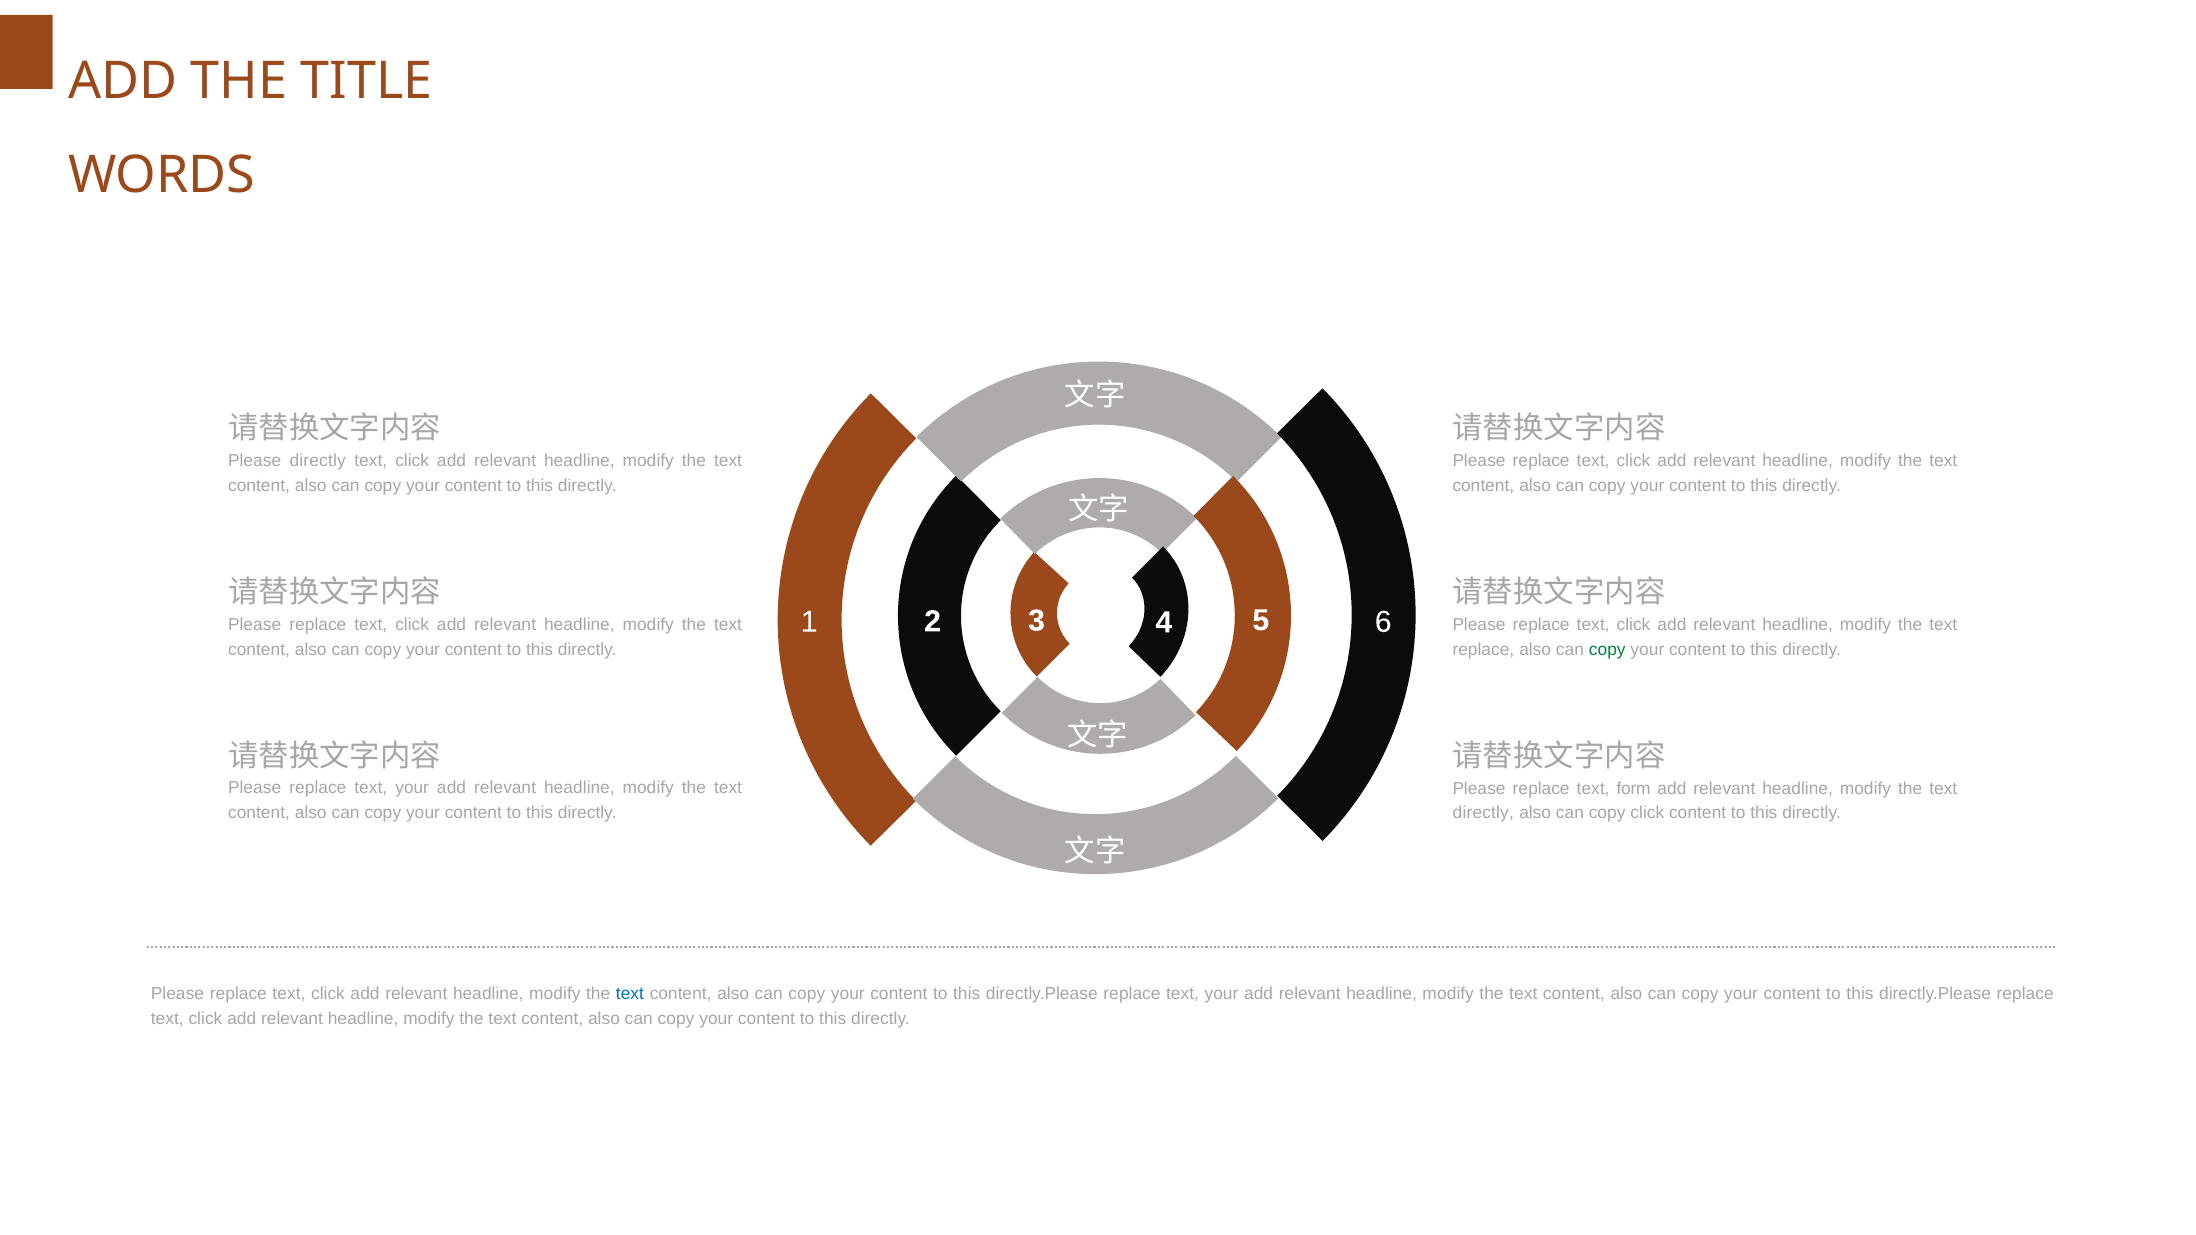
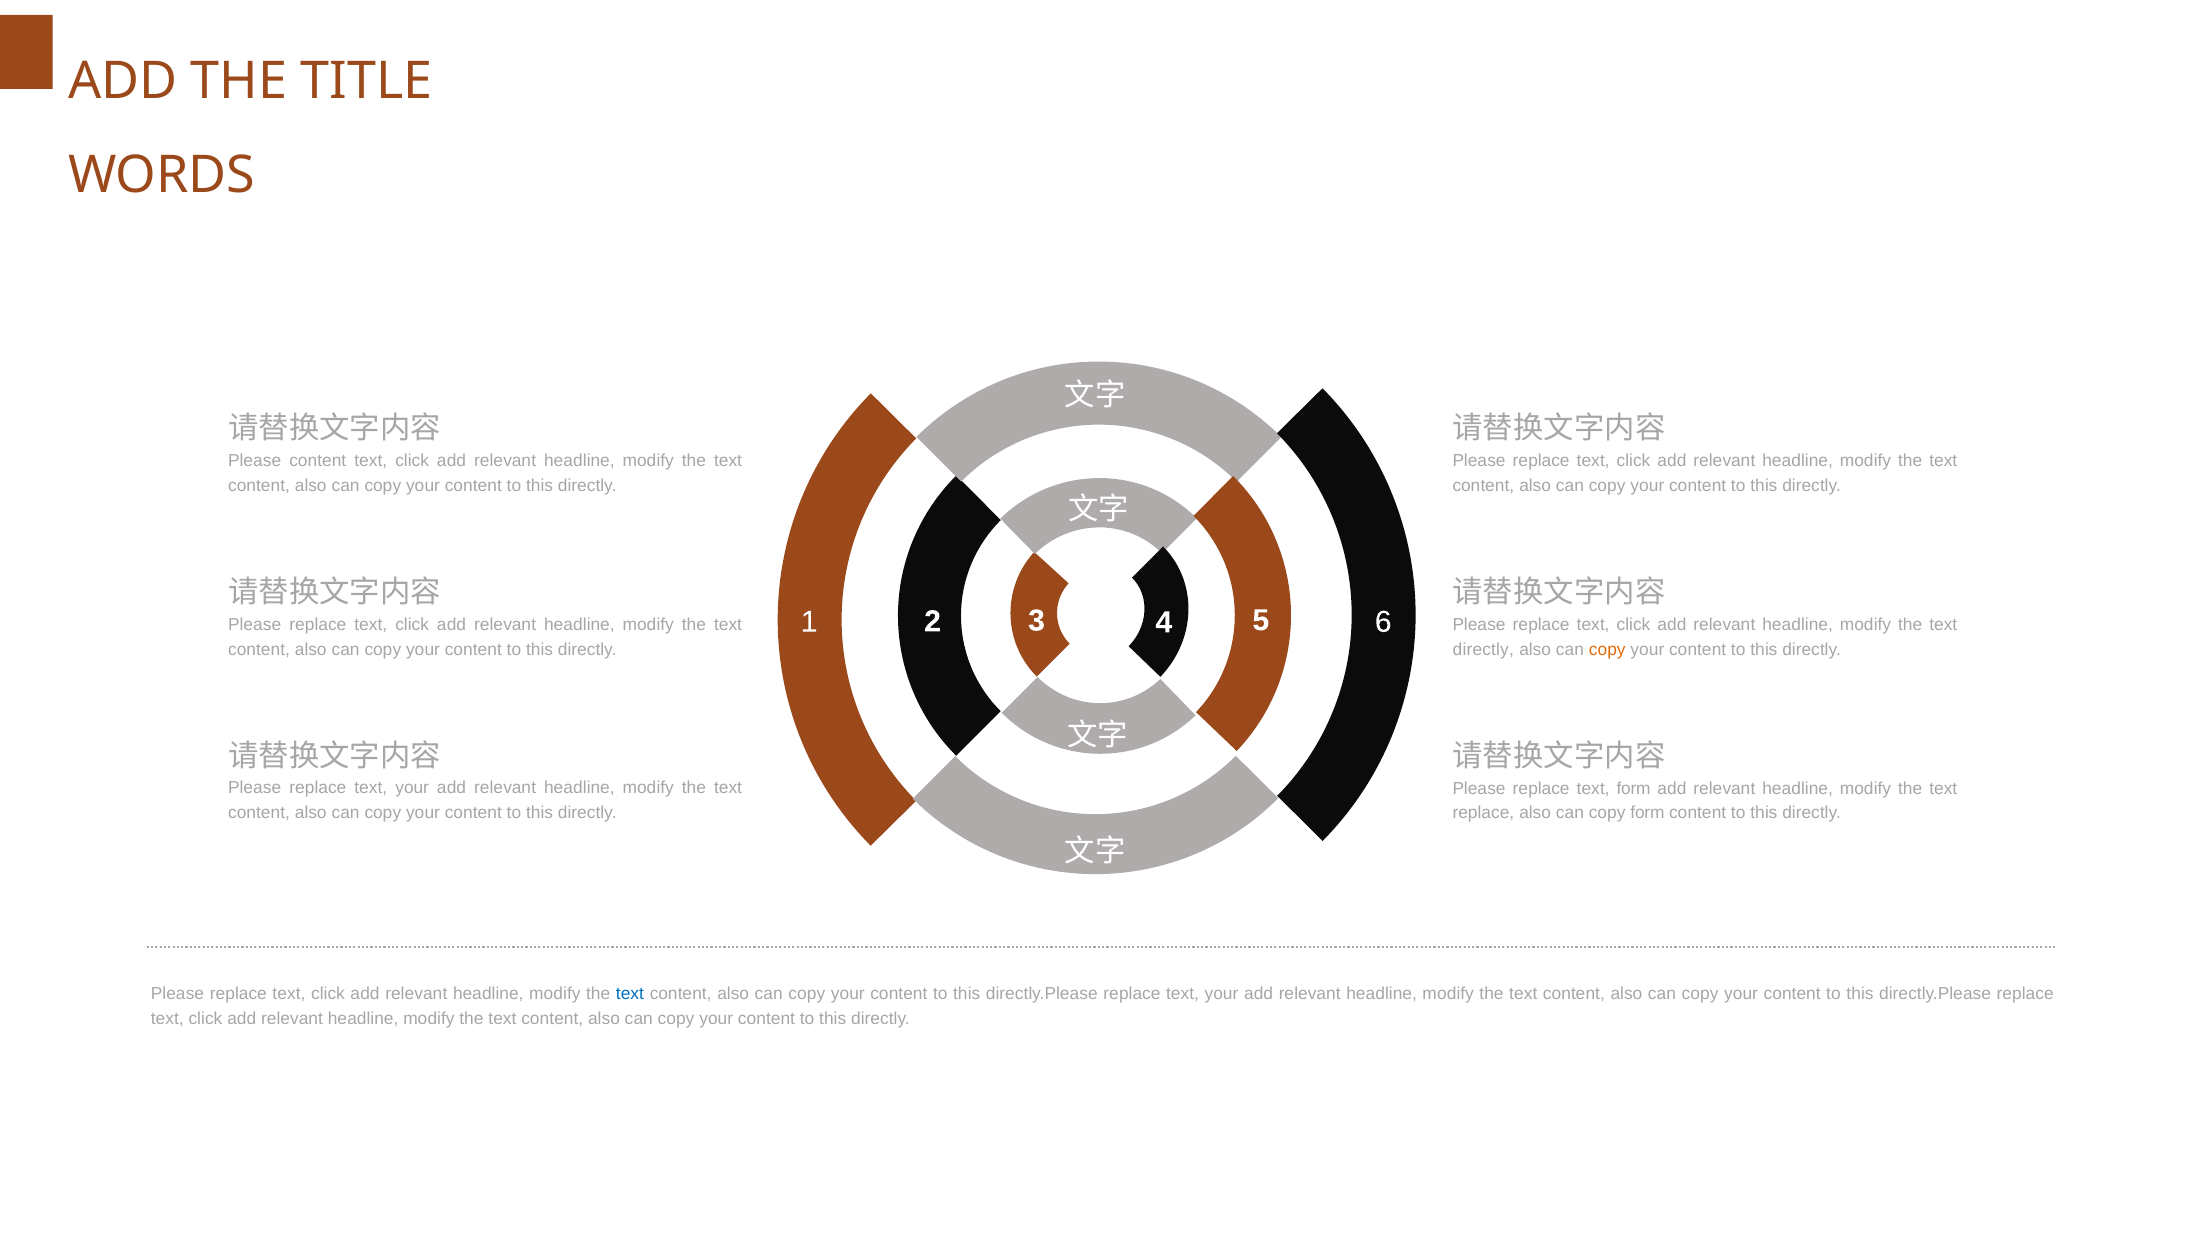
Please directly: directly -> content
replace at (1483, 650): replace -> directly
copy at (1607, 650) colour: green -> orange
directly at (1483, 813): directly -> replace
copy click: click -> form
